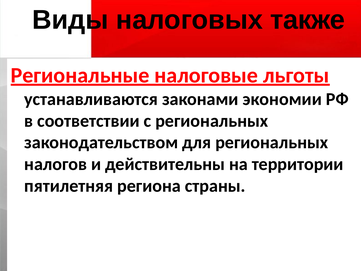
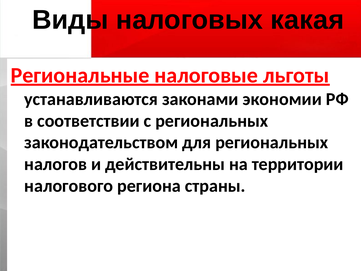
также: также -> какая
пятилетняя: пятилетняя -> налогового
